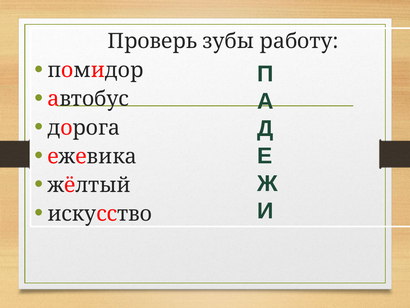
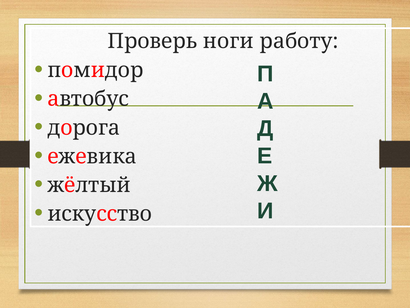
зубы: зубы -> ноги
